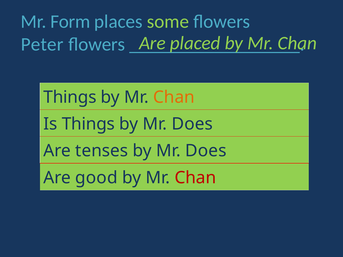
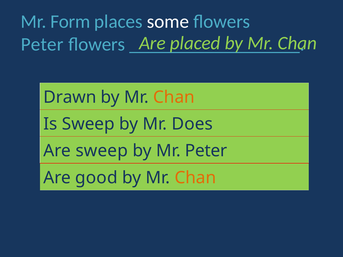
some colour: light green -> white
Things at (70, 97): Things -> Drawn
Is Things: Things -> Sweep
Are tenses: tenses -> sweep
Does at (206, 151): Does -> Peter
Chan at (195, 178) colour: red -> orange
